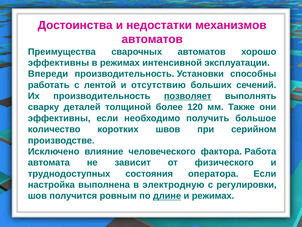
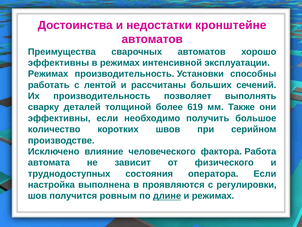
механизмов: механизмов -> кронштейне
Впереди at (48, 74): Впереди -> Режимах
отсутствию: отсутствию -> рассчитаны
позволяет underline: present -> none
120: 120 -> 619
электродную: электродную -> проявляются
